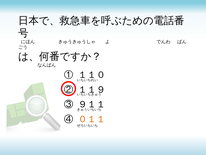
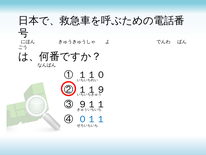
０１１ colour: orange -> blue
